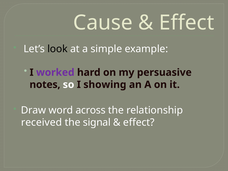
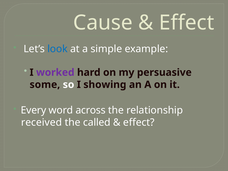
look colour: black -> blue
notes: notes -> some
Draw: Draw -> Every
signal: signal -> called
